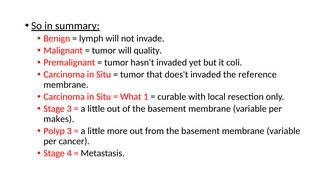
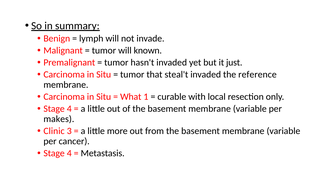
quality: quality -> known
coli: coli -> just
does't: does't -> steal't
3 at (69, 109): 3 -> 4
Polyp: Polyp -> Clinic
